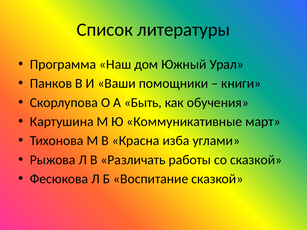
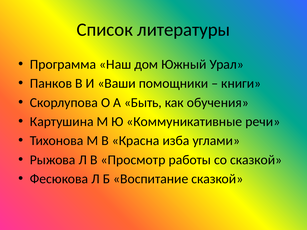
март: март -> речи
Различать: Различать -> Просмотр
